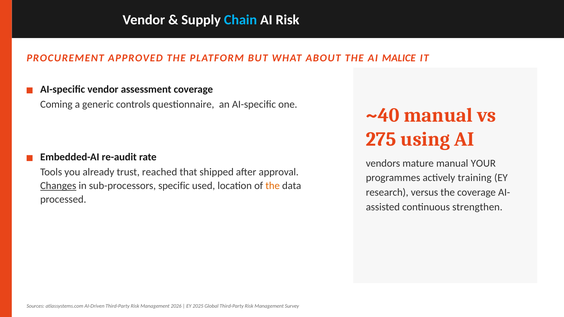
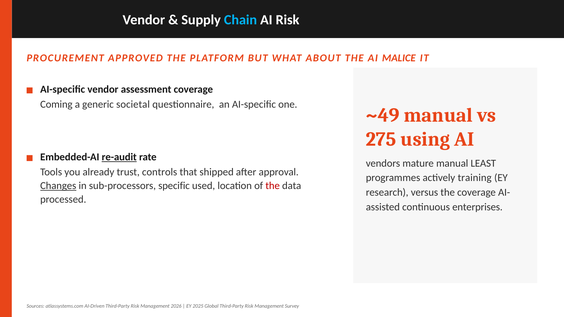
controls: controls -> societal
~40: ~40 -> ~49
re-audit underline: none -> present
YOUR: YOUR -> LEAST
reached: reached -> controls
the at (273, 186) colour: orange -> red
strengthen: strengthen -> enterprises
